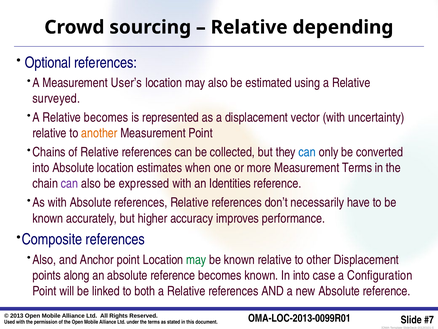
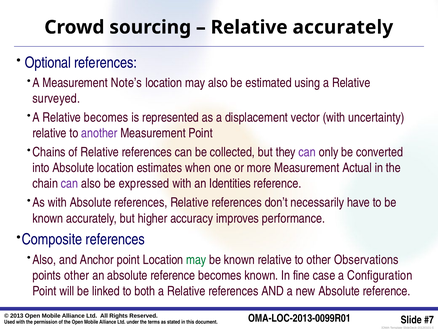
Relative depending: depending -> accurately
User’s: User’s -> Note’s
another colour: orange -> purple
can at (307, 152) colour: blue -> purple
Measurement Terms: Terms -> Actual
other Displacement: Displacement -> Observations
points along: along -> other
In into: into -> fine
